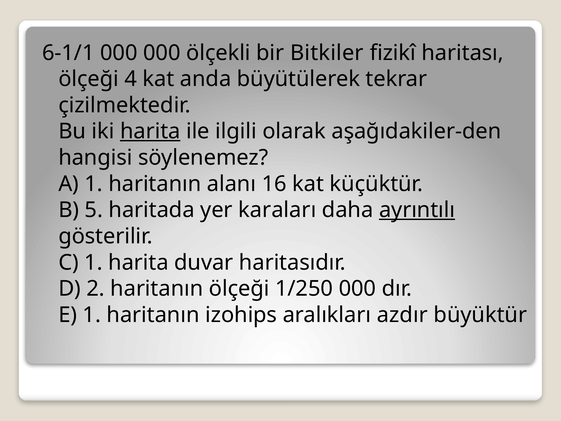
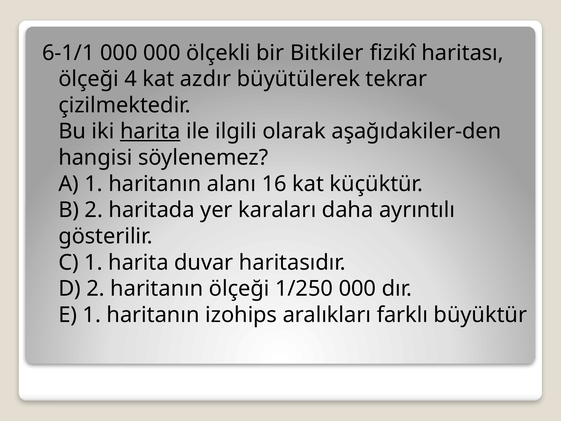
anda: anda -> azdır
B 5: 5 -> 2
ayrıntılı underline: present -> none
azdır: azdır -> farklı
